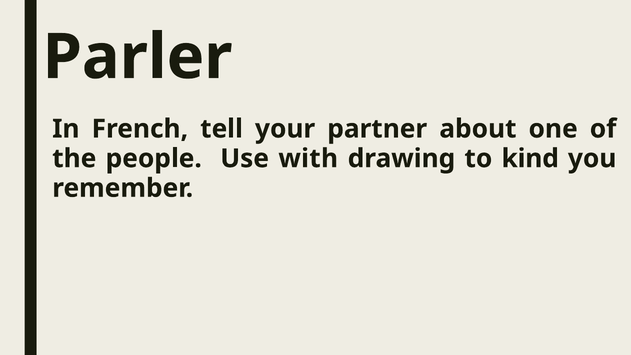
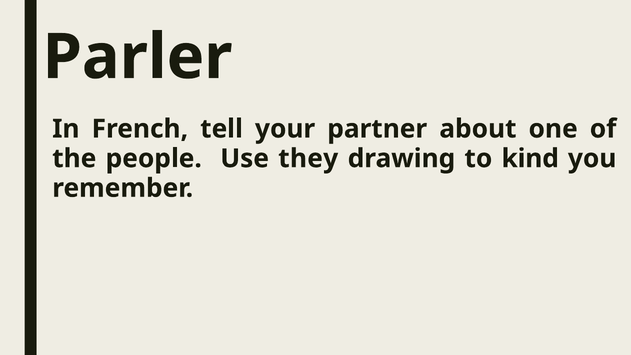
with: with -> they
